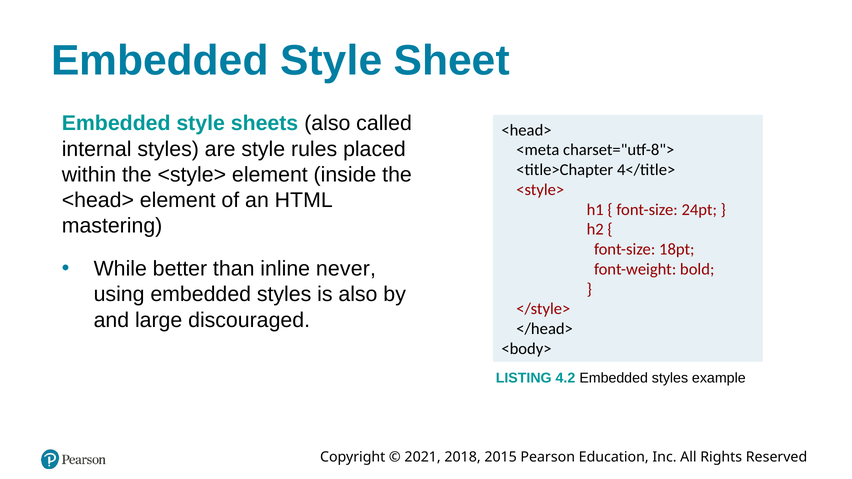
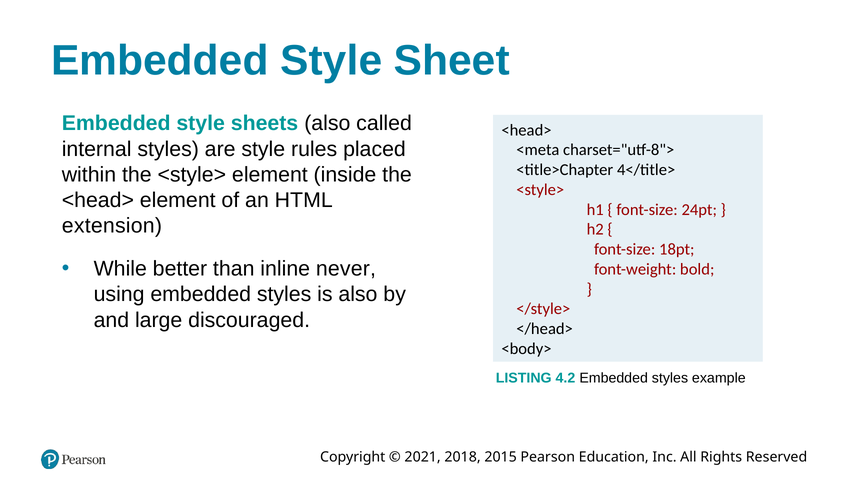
mastering: mastering -> extension
